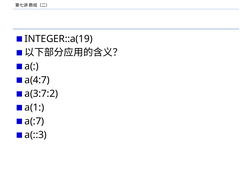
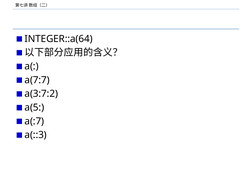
INTEGER::a(19: INTEGER::a(19 -> INTEGER::a(64
a(4:7: a(4:7 -> a(7:7
a(1: a(1 -> a(5
